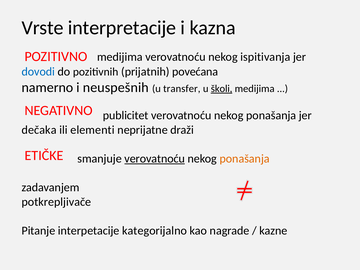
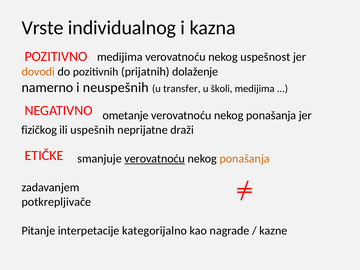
interpretacije: interpretacije -> individualnog
ispitivanja: ispitivanja -> uspešnost
dovodi colour: blue -> orange
povećana: povećana -> dolaženje
školi underline: present -> none
publicitet: publicitet -> ometanje
dečaka: dečaka -> fizičkog
elementi: elementi -> uspešnih
